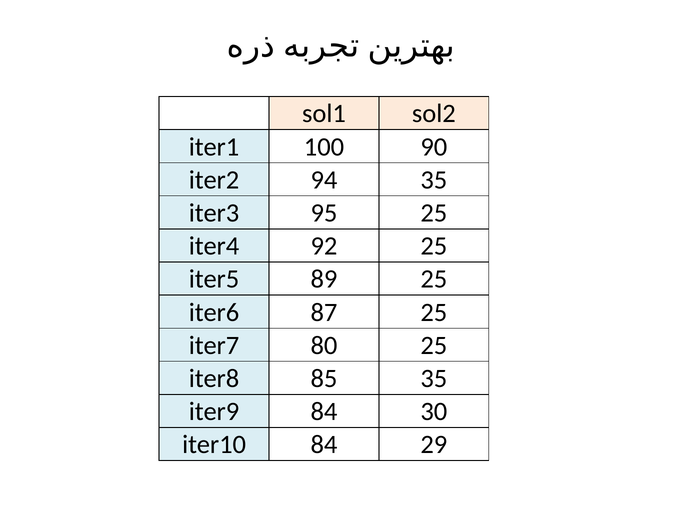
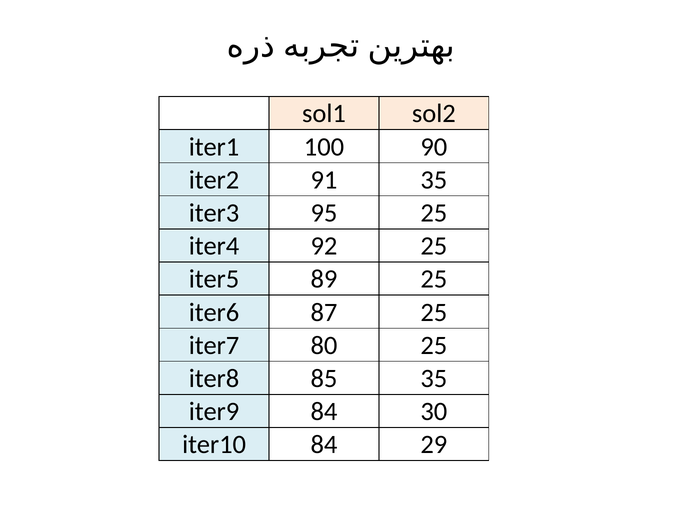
94: 94 -> 91
